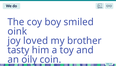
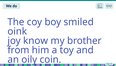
loved: loved -> know
tasty: tasty -> from
